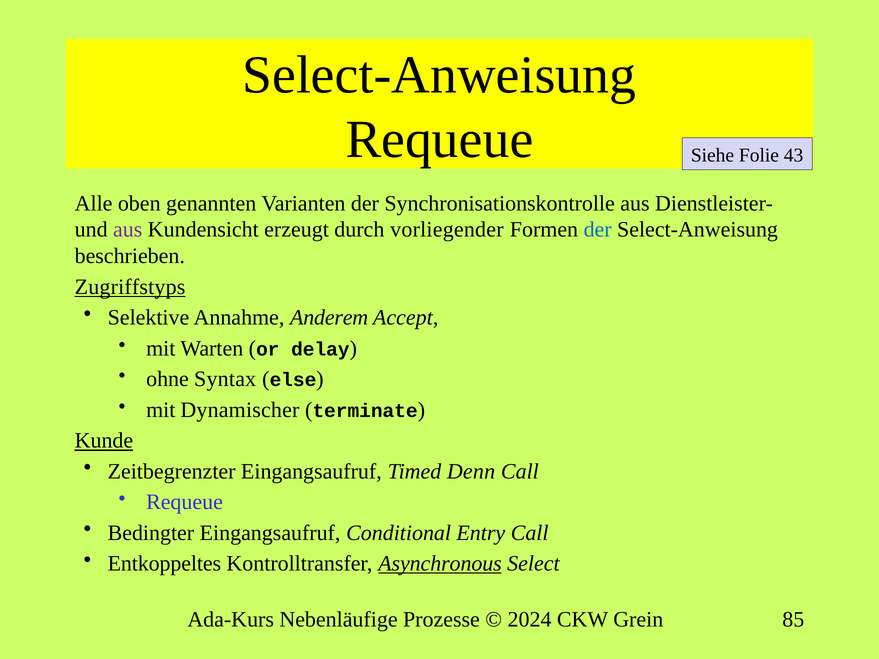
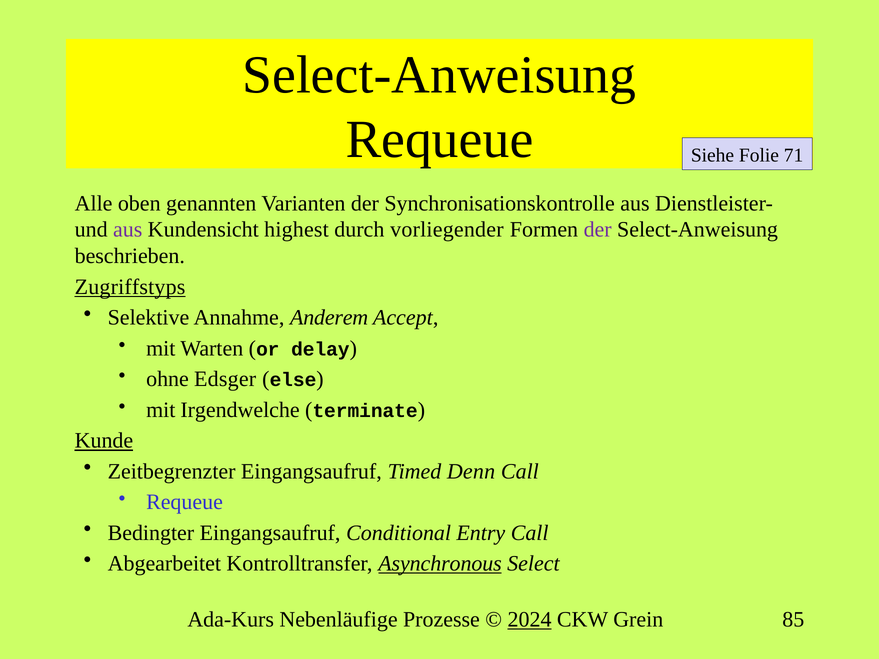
43: 43 -> 71
erzeugt: erzeugt -> highest
der at (598, 230) colour: blue -> purple
Syntax: Syntax -> Edsger
Dynamischer: Dynamischer -> Irgendwelche
Entkoppeltes: Entkoppeltes -> Abgearbeitet
2024 underline: none -> present
